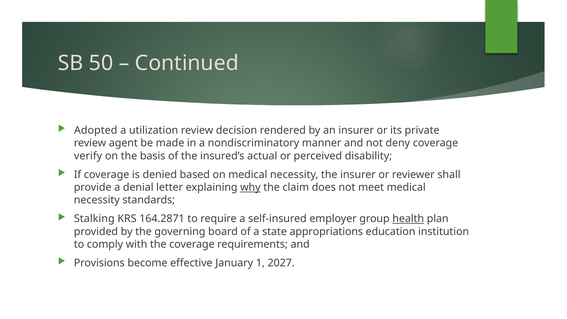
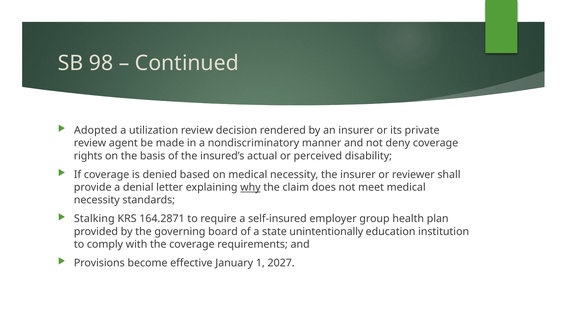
50: 50 -> 98
verify: verify -> rights
health underline: present -> none
appropriations: appropriations -> unintentionally
